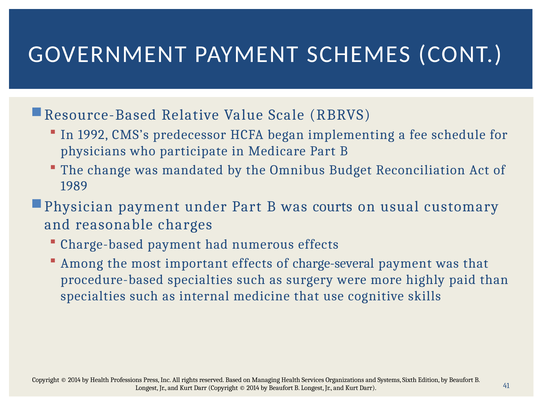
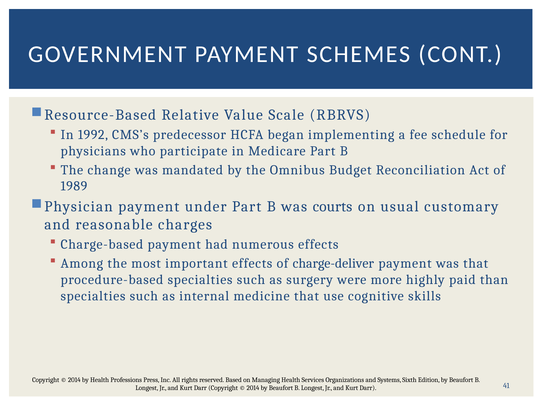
charge-several: charge-several -> charge-deliver
